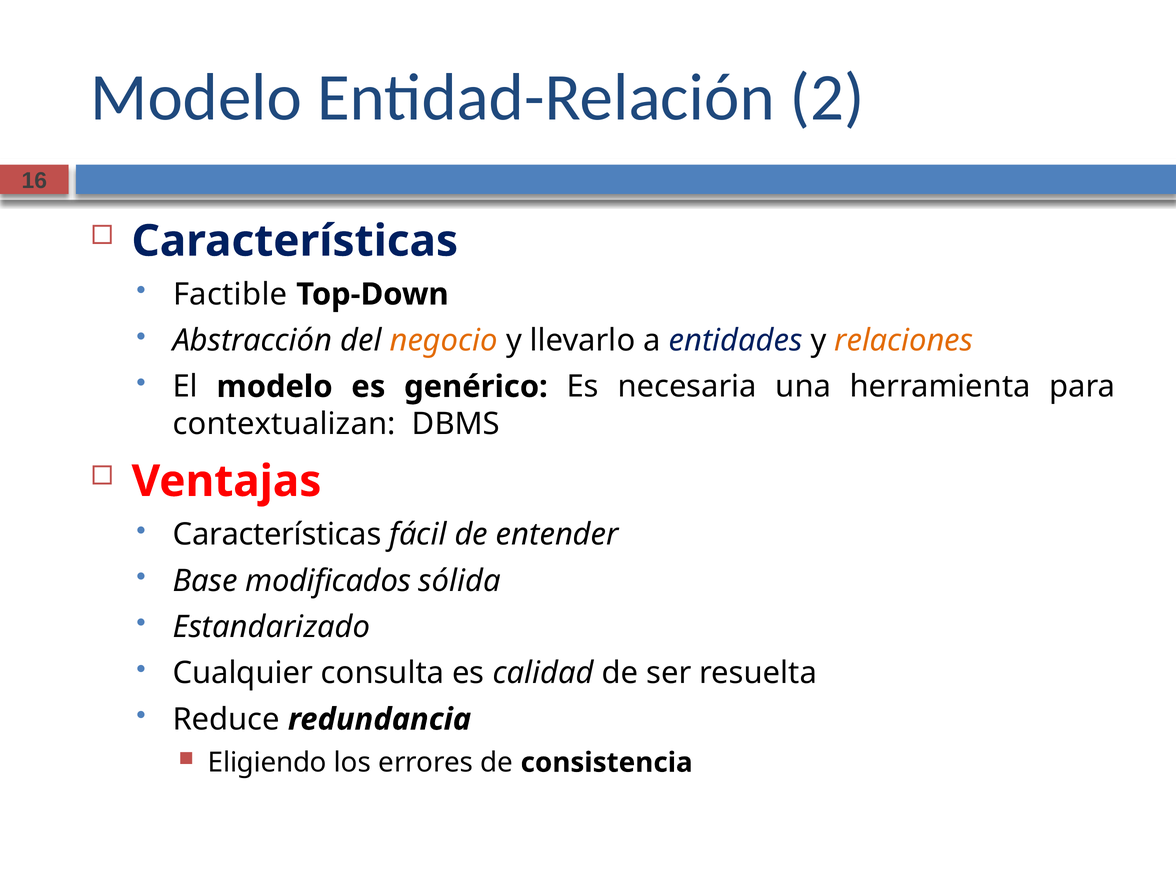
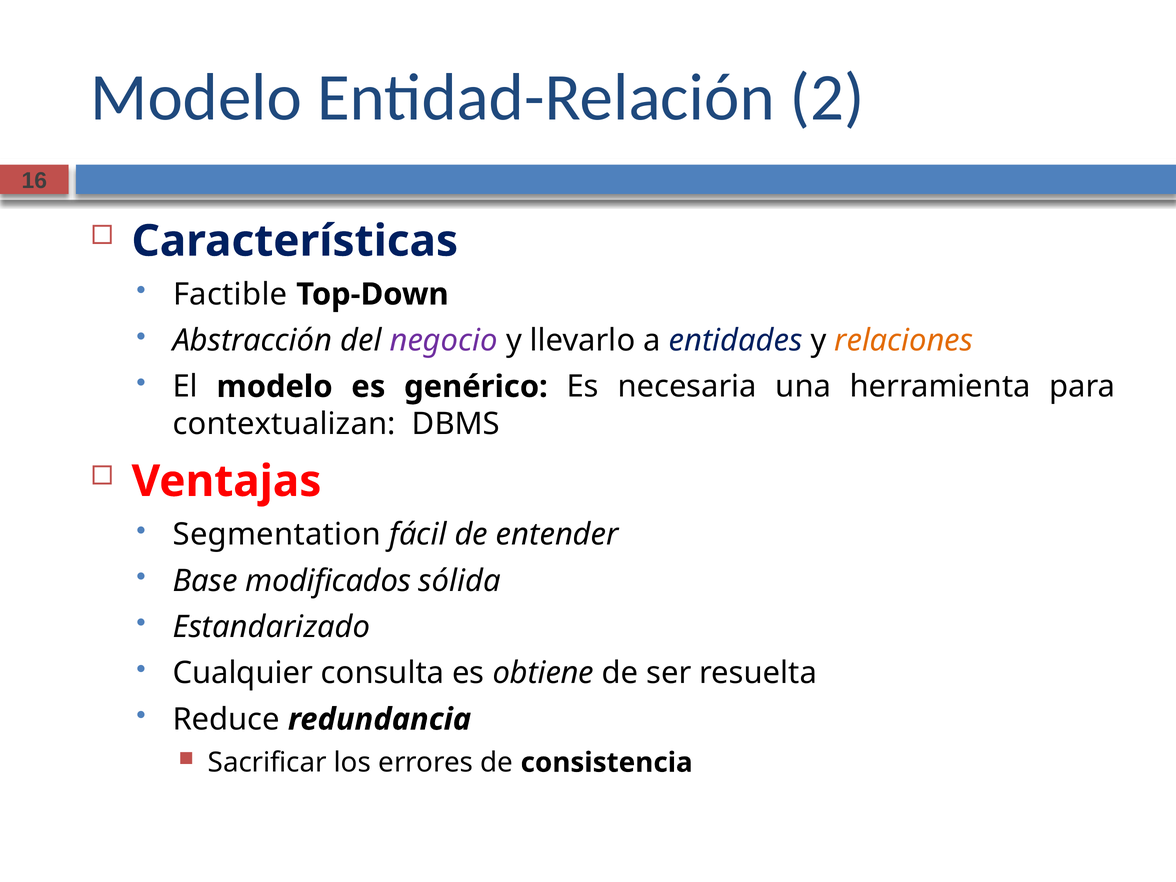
negocio colour: orange -> purple
Características at (277, 535): Características -> Segmentation
calidad: calidad -> obtiene
Eligiendo: Eligiendo -> Sacrificar
